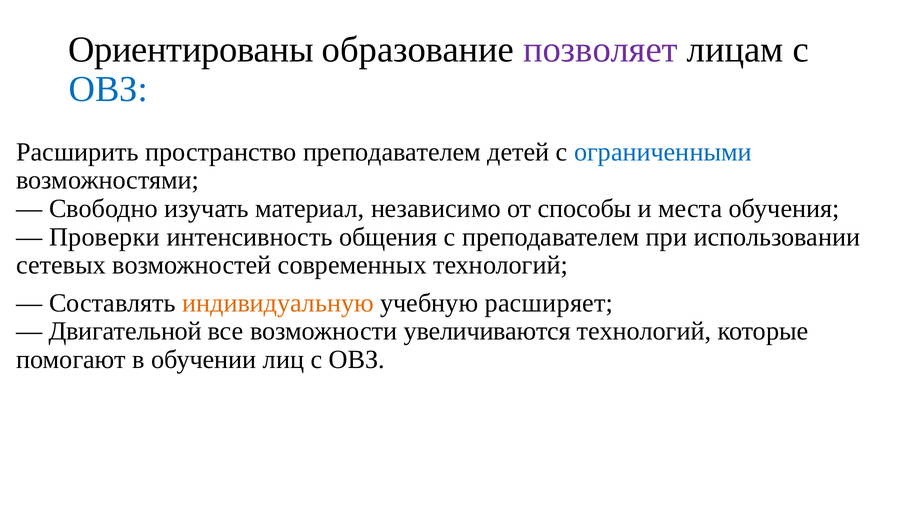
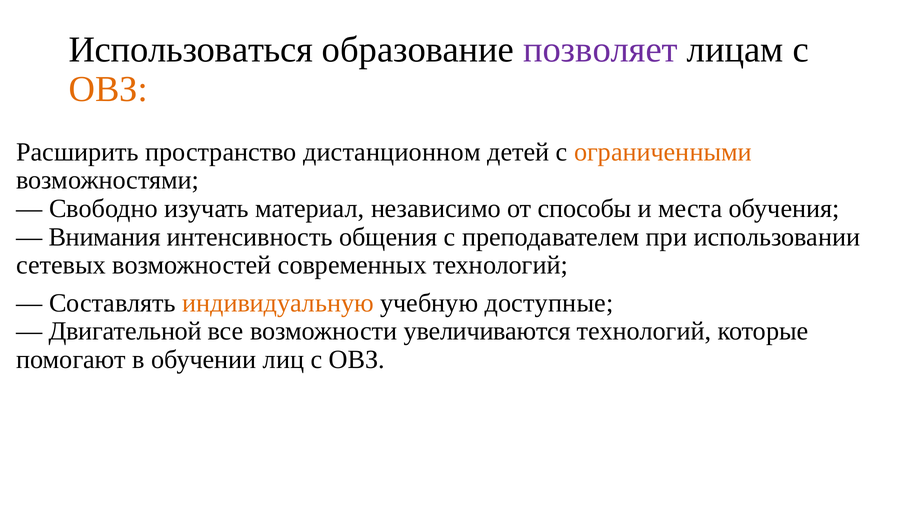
Ориентированы: Ориентированы -> Использоваться
ОВЗ at (108, 89) colour: blue -> orange
пространство преподавателем: преподавателем -> дистанционном
ограниченными colour: blue -> orange
Проверки: Проверки -> Внимания
расширяет: расширяет -> доступные
